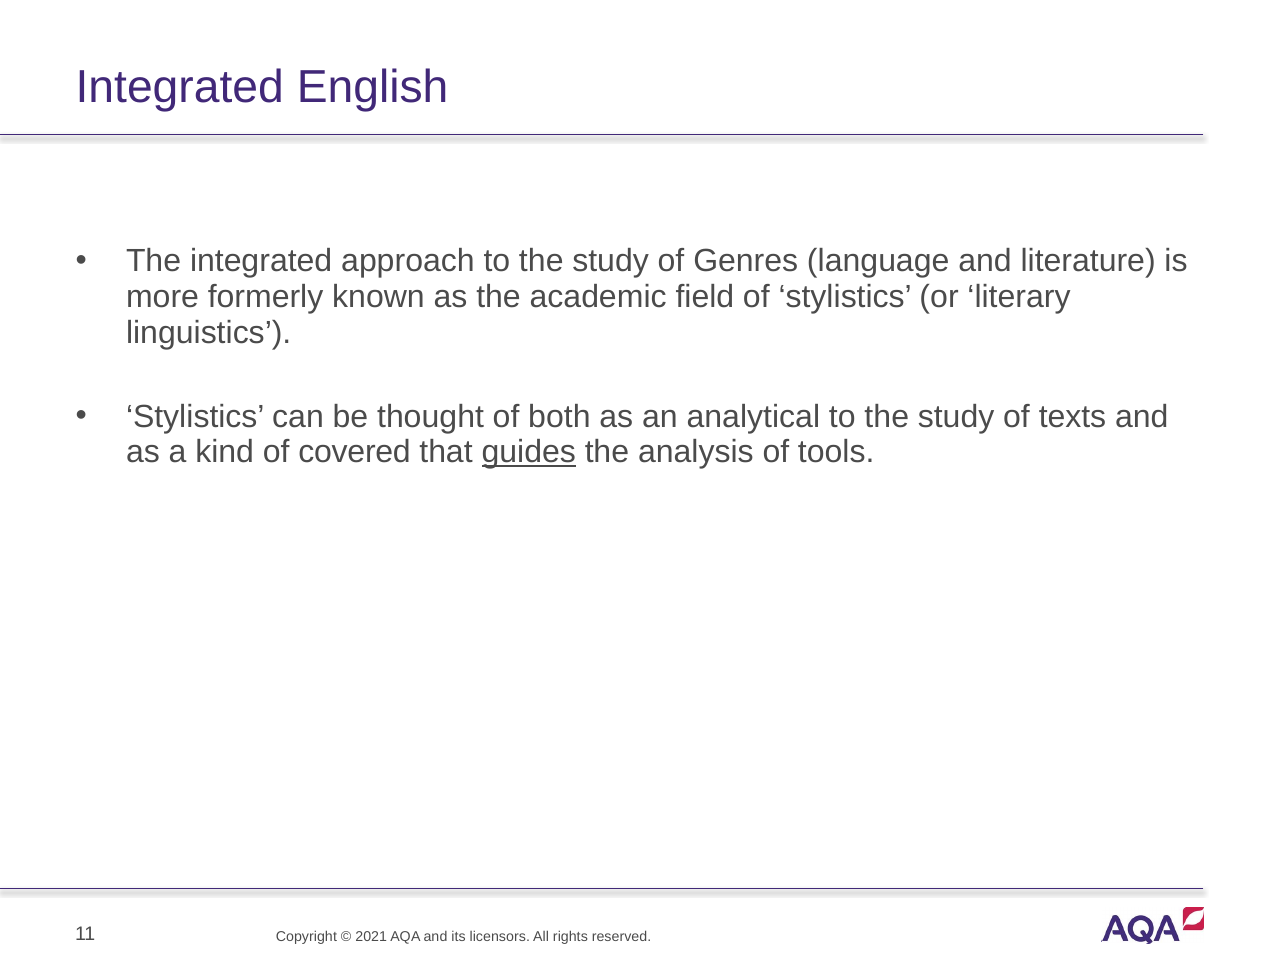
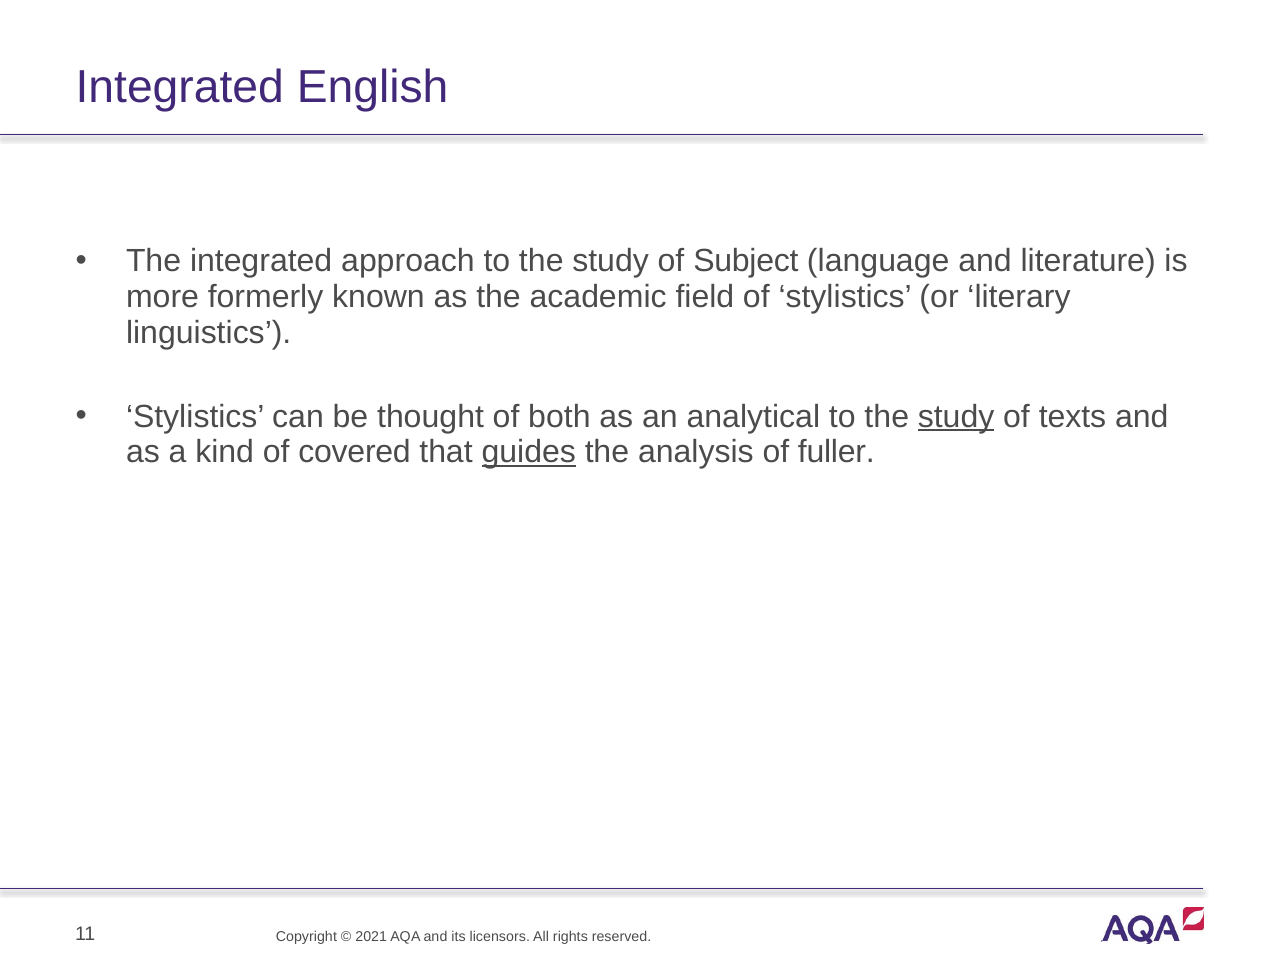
Genres: Genres -> Subject
study at (956, 416) underline: none -> present
tools: tools -> fuller
